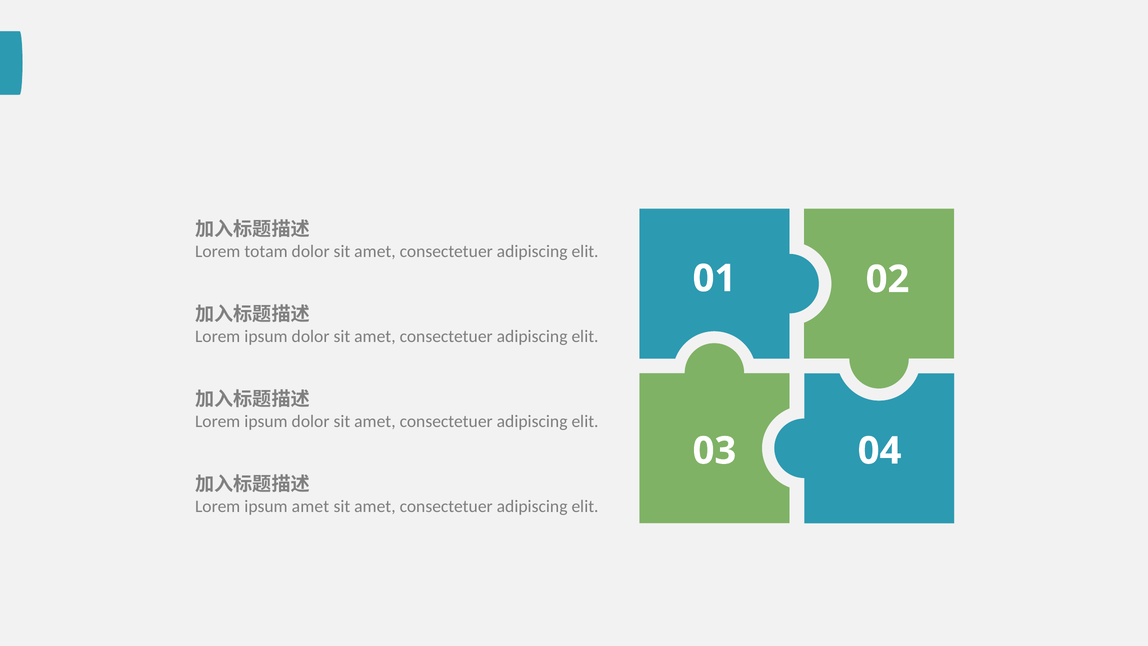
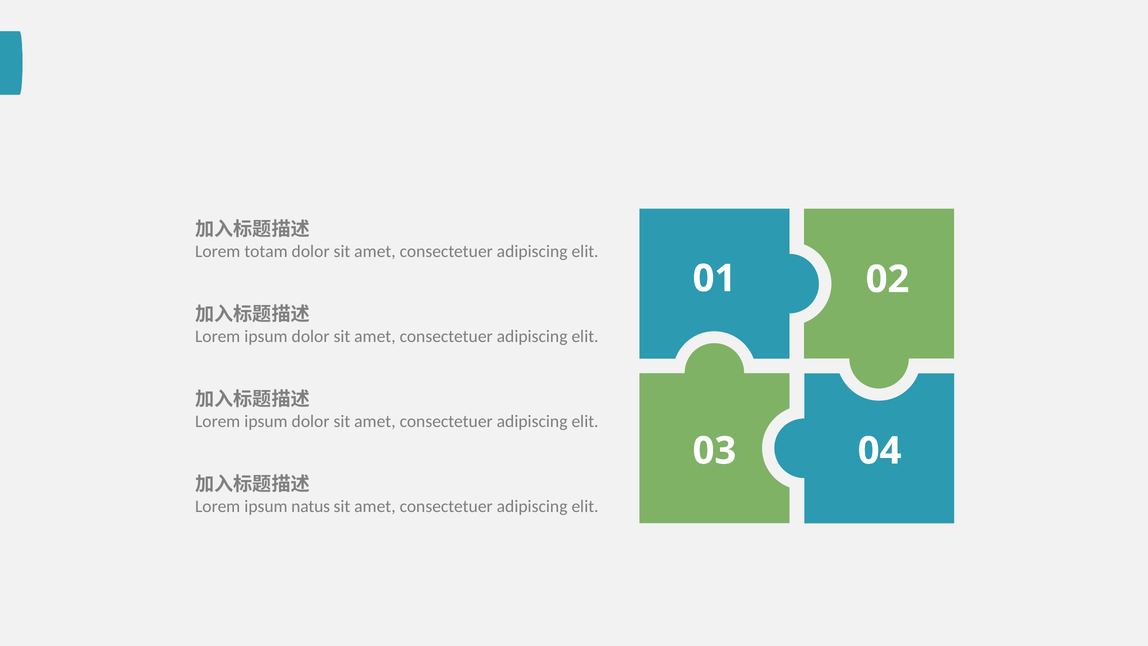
ipsum amet: amet -> natus
